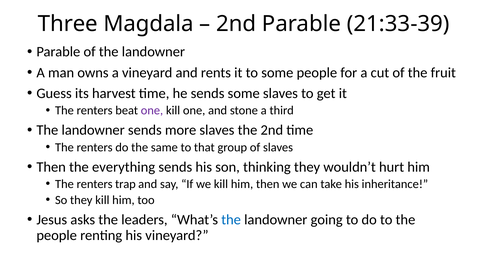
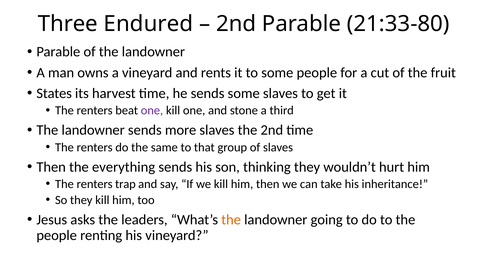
Magdala: Magdala -> Endured
21:33-39: 21:33-39 -> 21:33-80
Guess: Guess -> States
the at (231, 220) colour: blue -> orange
